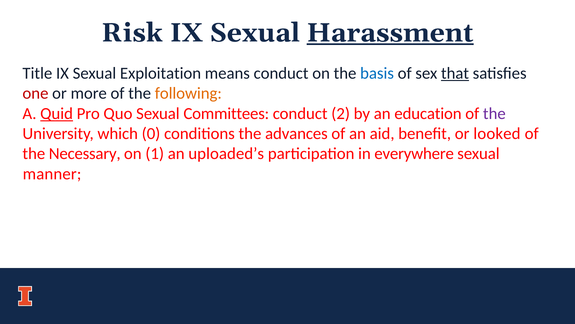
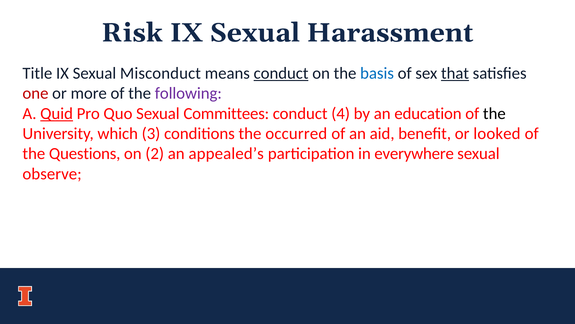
Harassment underline: present -> none
Exploitation: Exploitation -> Misconduct
conduct at (281, 73) underline: none -> present
following colour: orange -> purple
2: 2 -> 4
the at (494, 113) colour: purple -> black
0: 0 -> 3
advances: advances -> occurred
Necessary: Necessary -> Questions
1: 1 -> 2
uploaded’s: uploaded’s -> appealed’s
manner: manner -> observe
